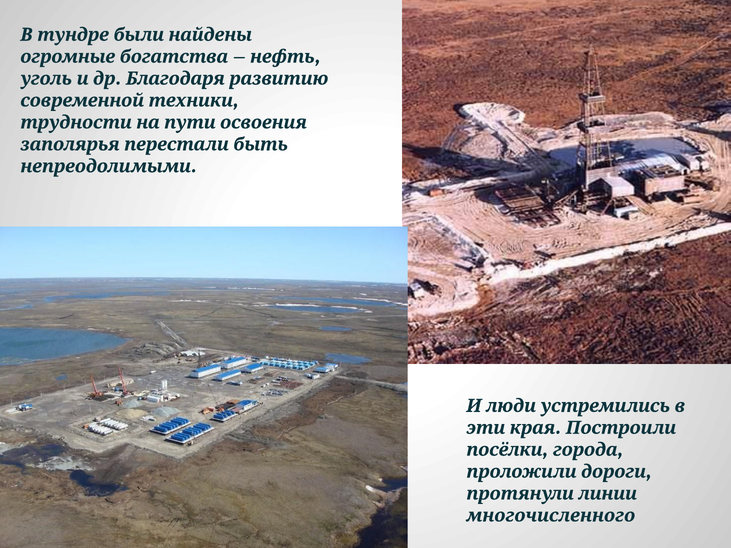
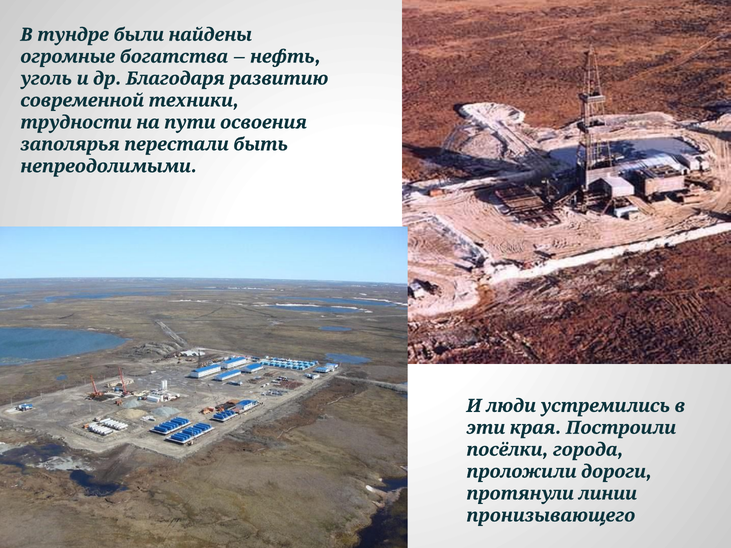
многочисленного: многочисленного -> пронизывающего
